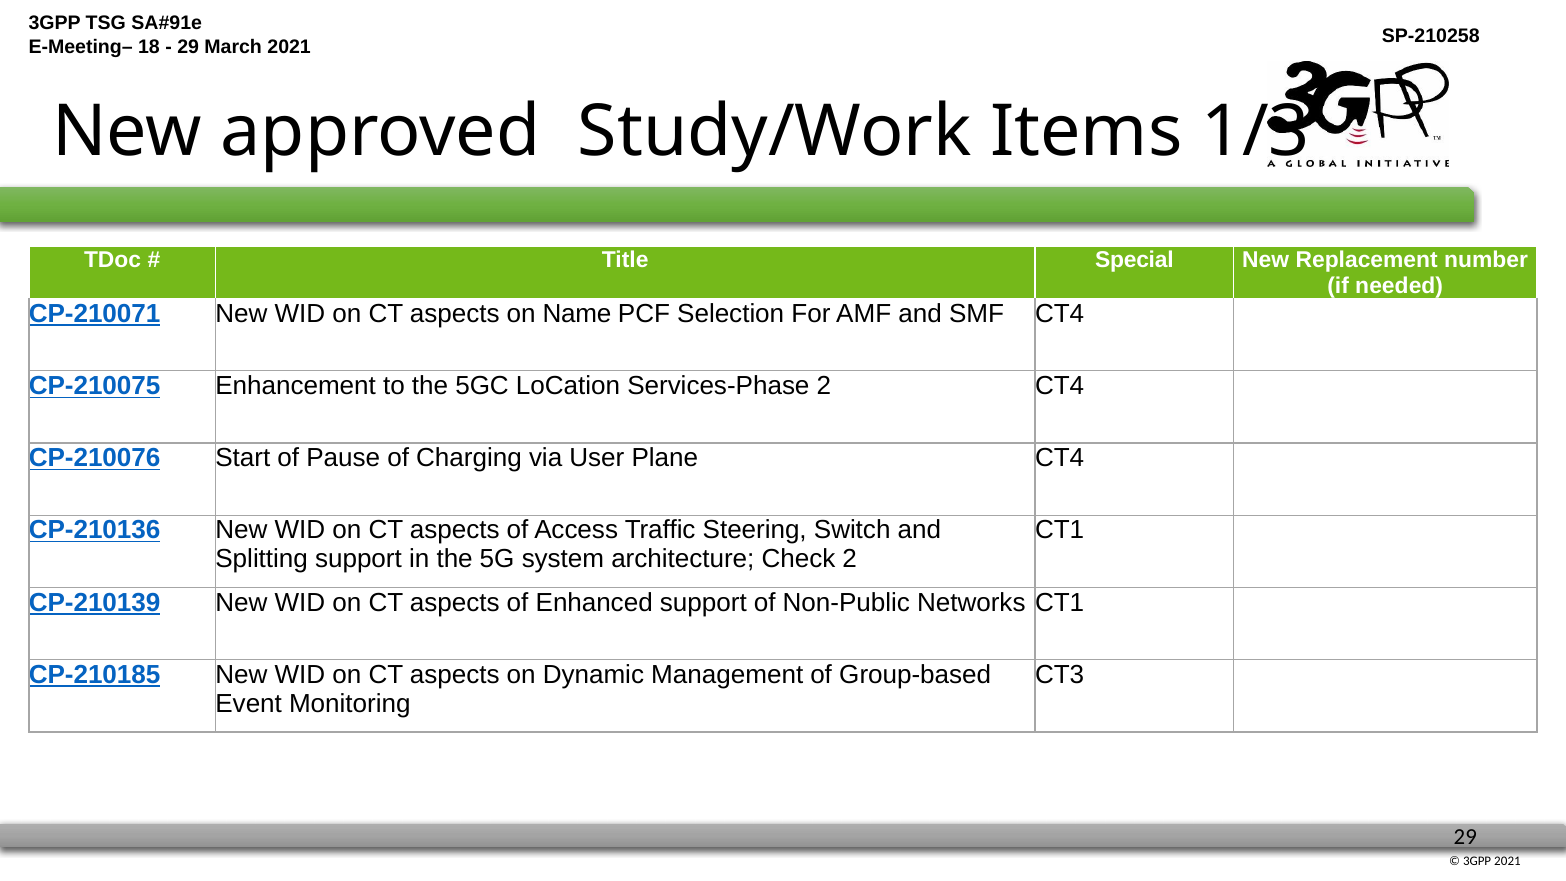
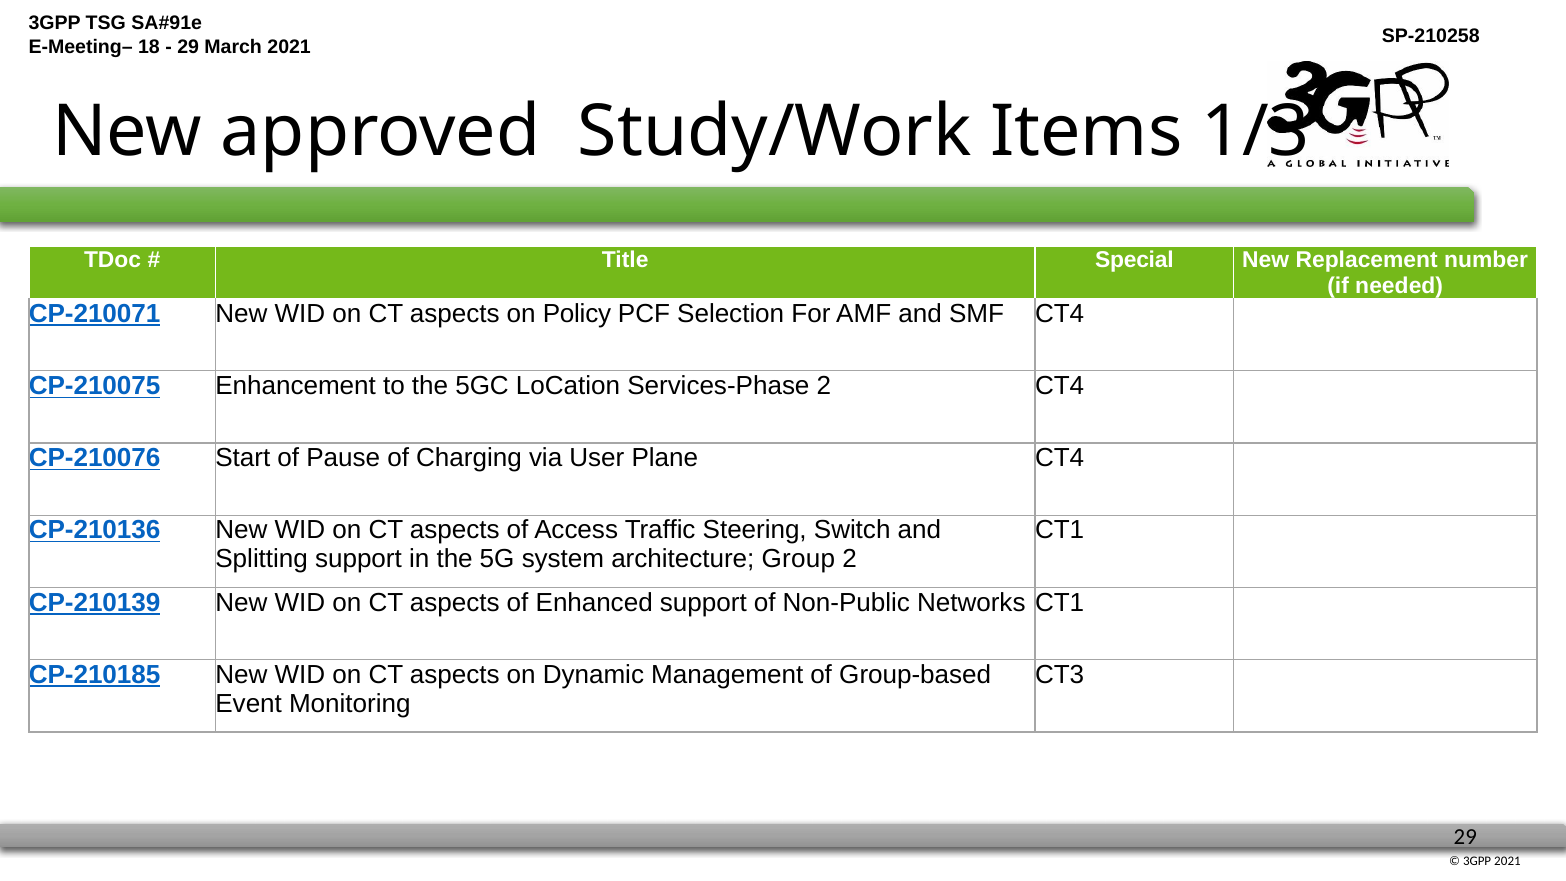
Name: Name -> Policy
Check: Check -> Group
